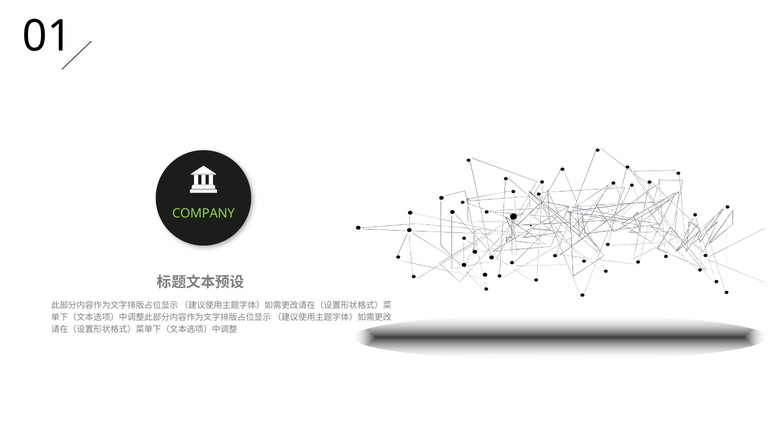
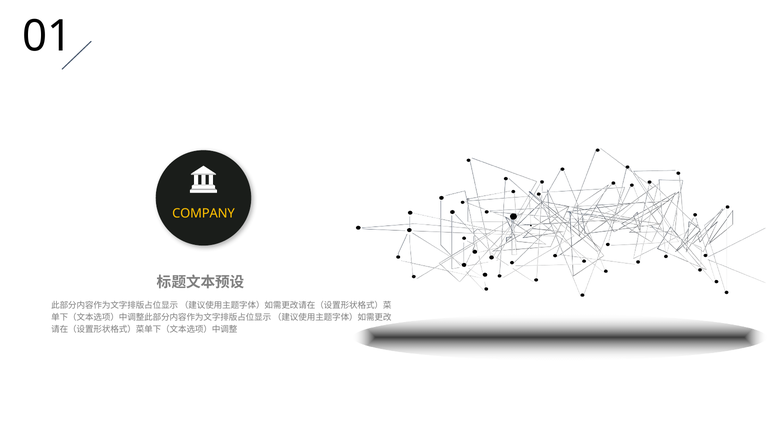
COMPANY colour: light green -> yellow
